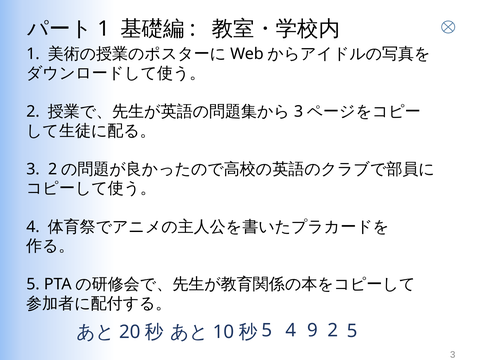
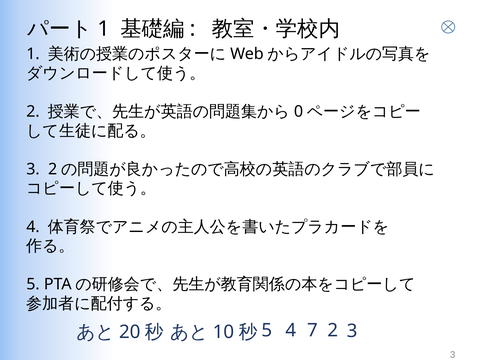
3 at (299, 112): 3 -> 0
9: 9 -> 7
2 5: 5 -> 3
